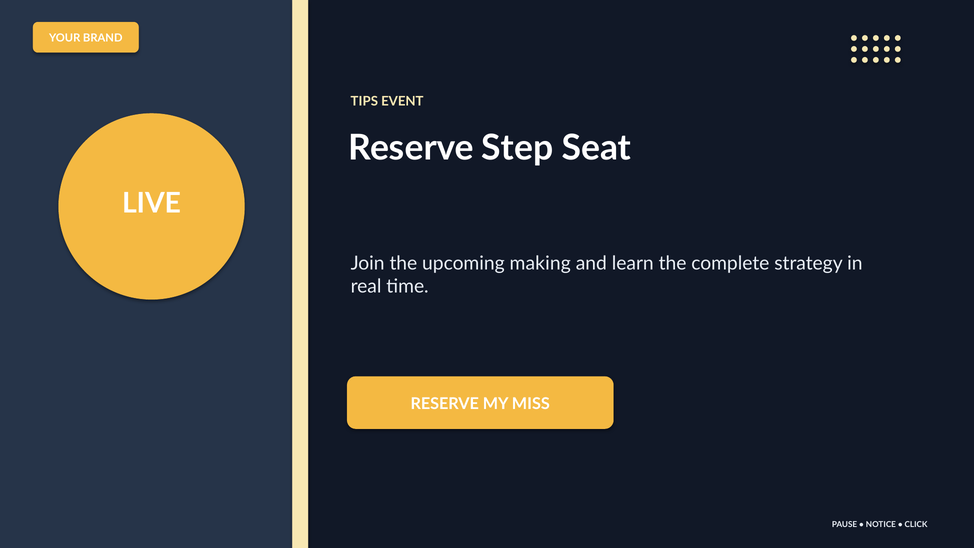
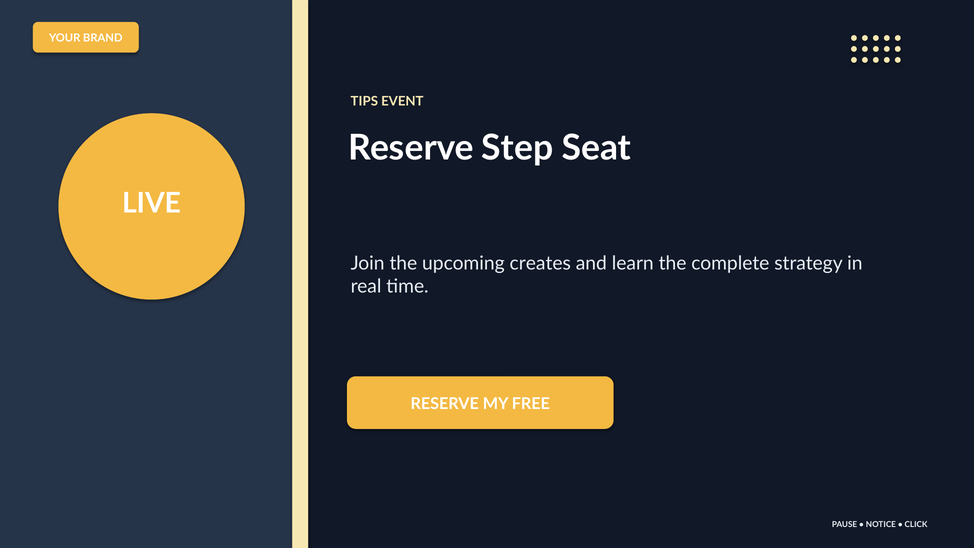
making: making -> creates
MISS: MISS -> FREE
